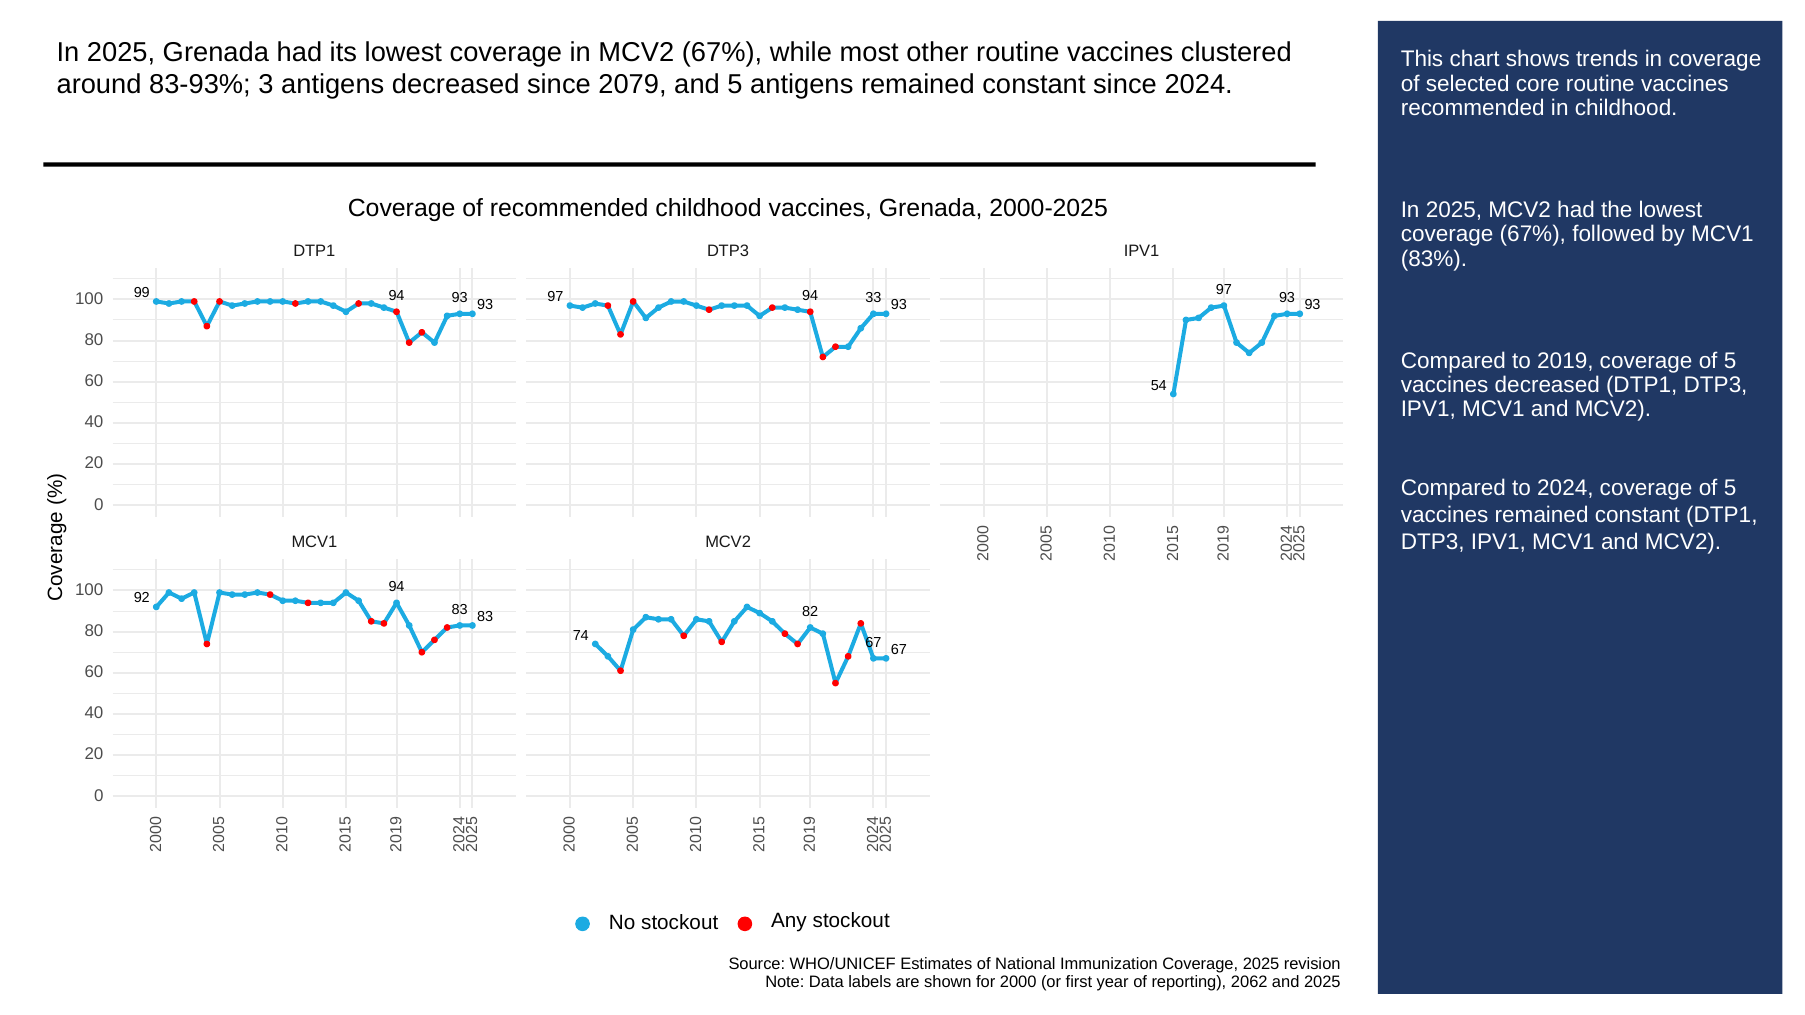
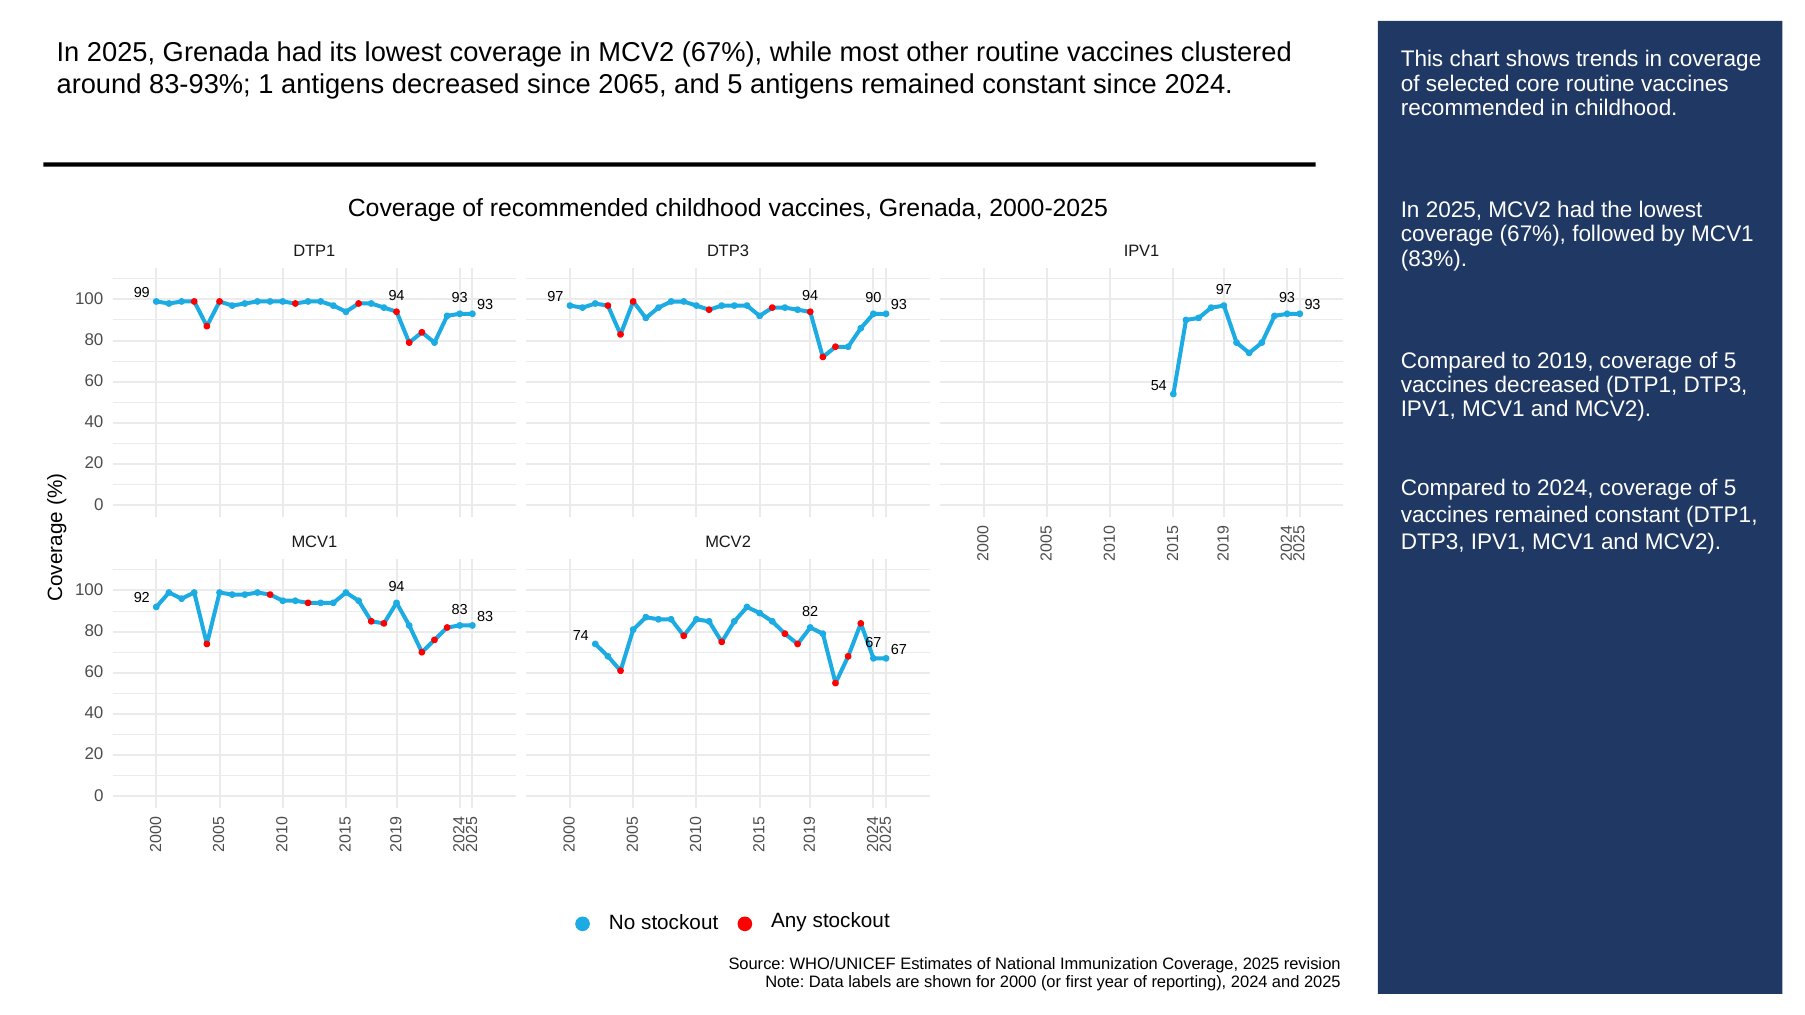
83-93% 3: 3 -> 1
2079: 2079 -> 2065
33: 33 -> 90
reporting 2062: 2062 -> 2024
